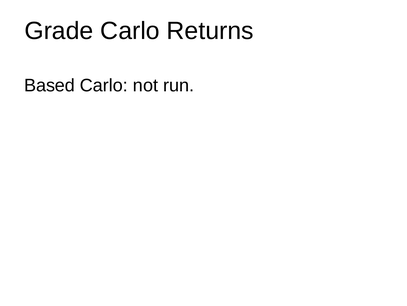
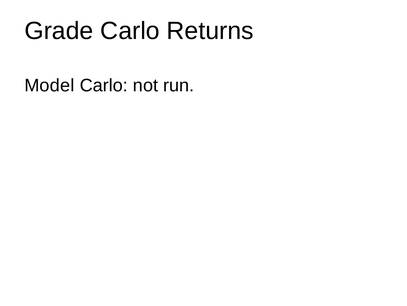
Based: Based -> Model
